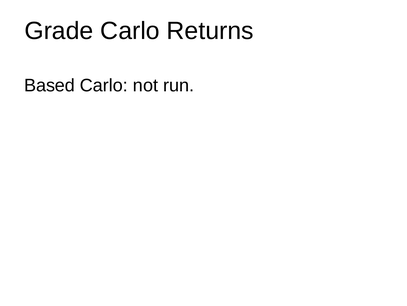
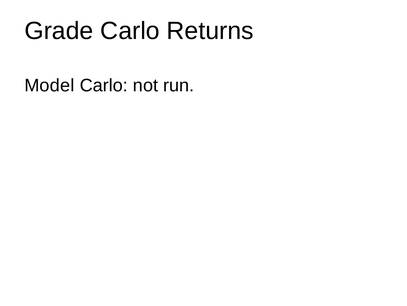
Based: Based -> Model
